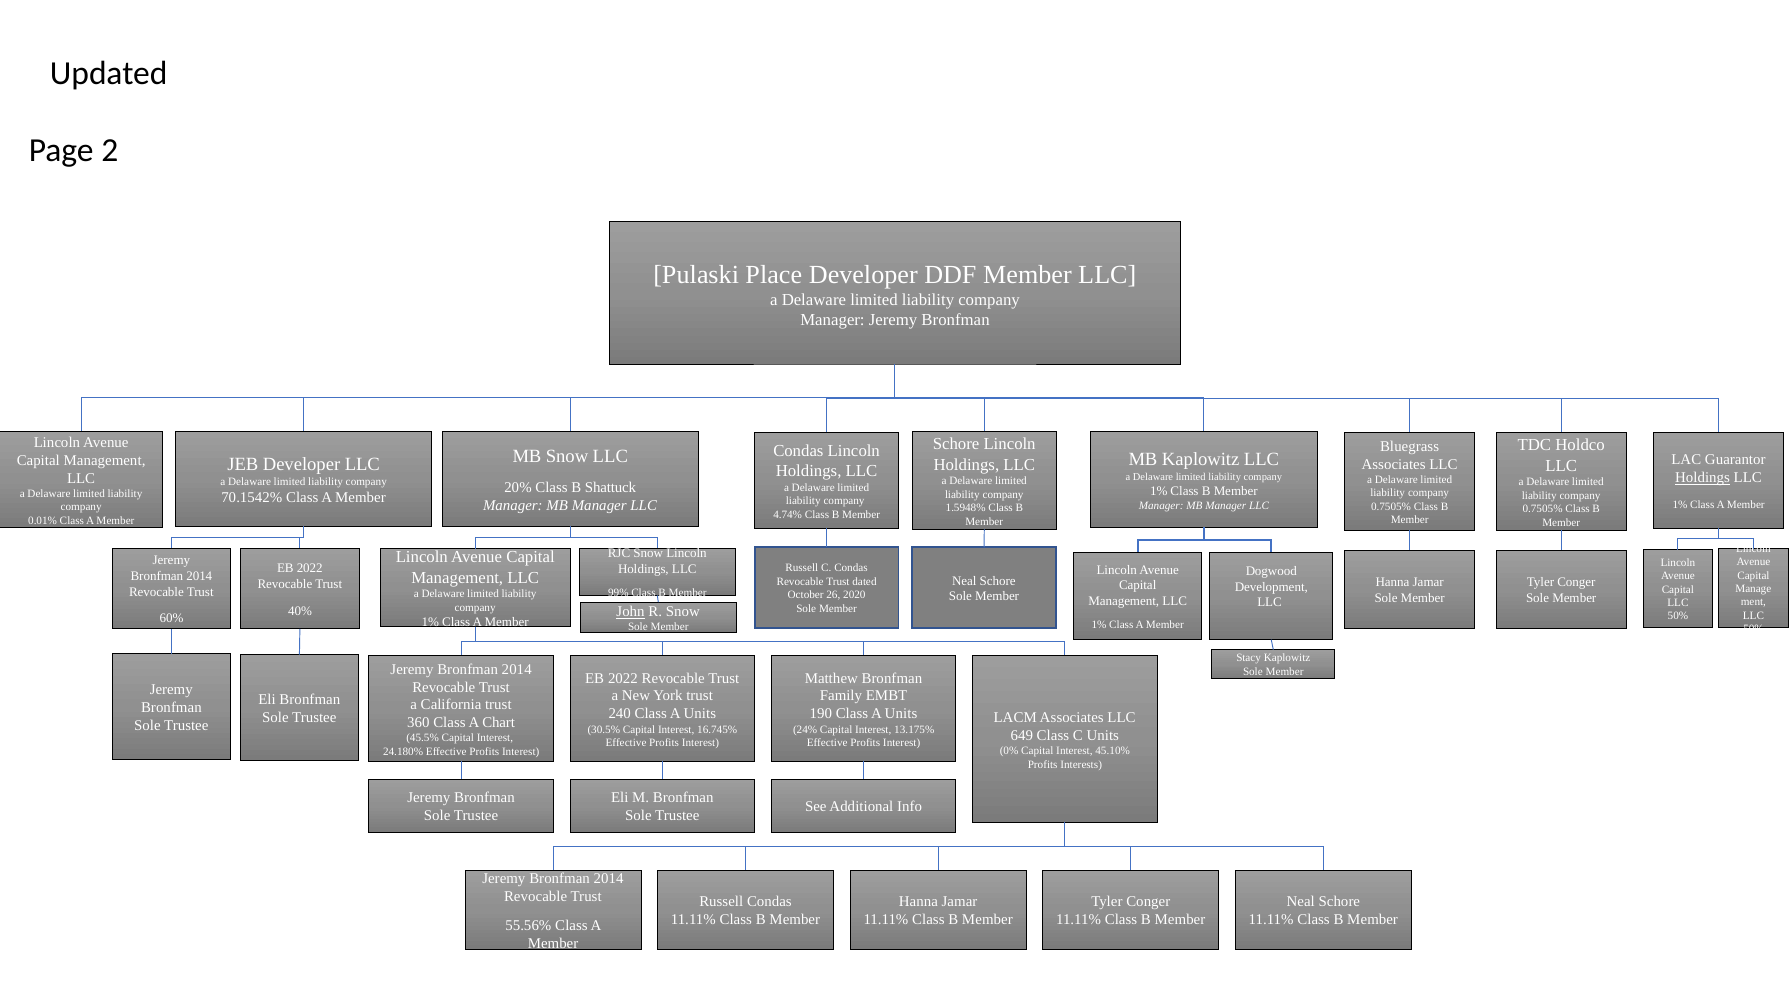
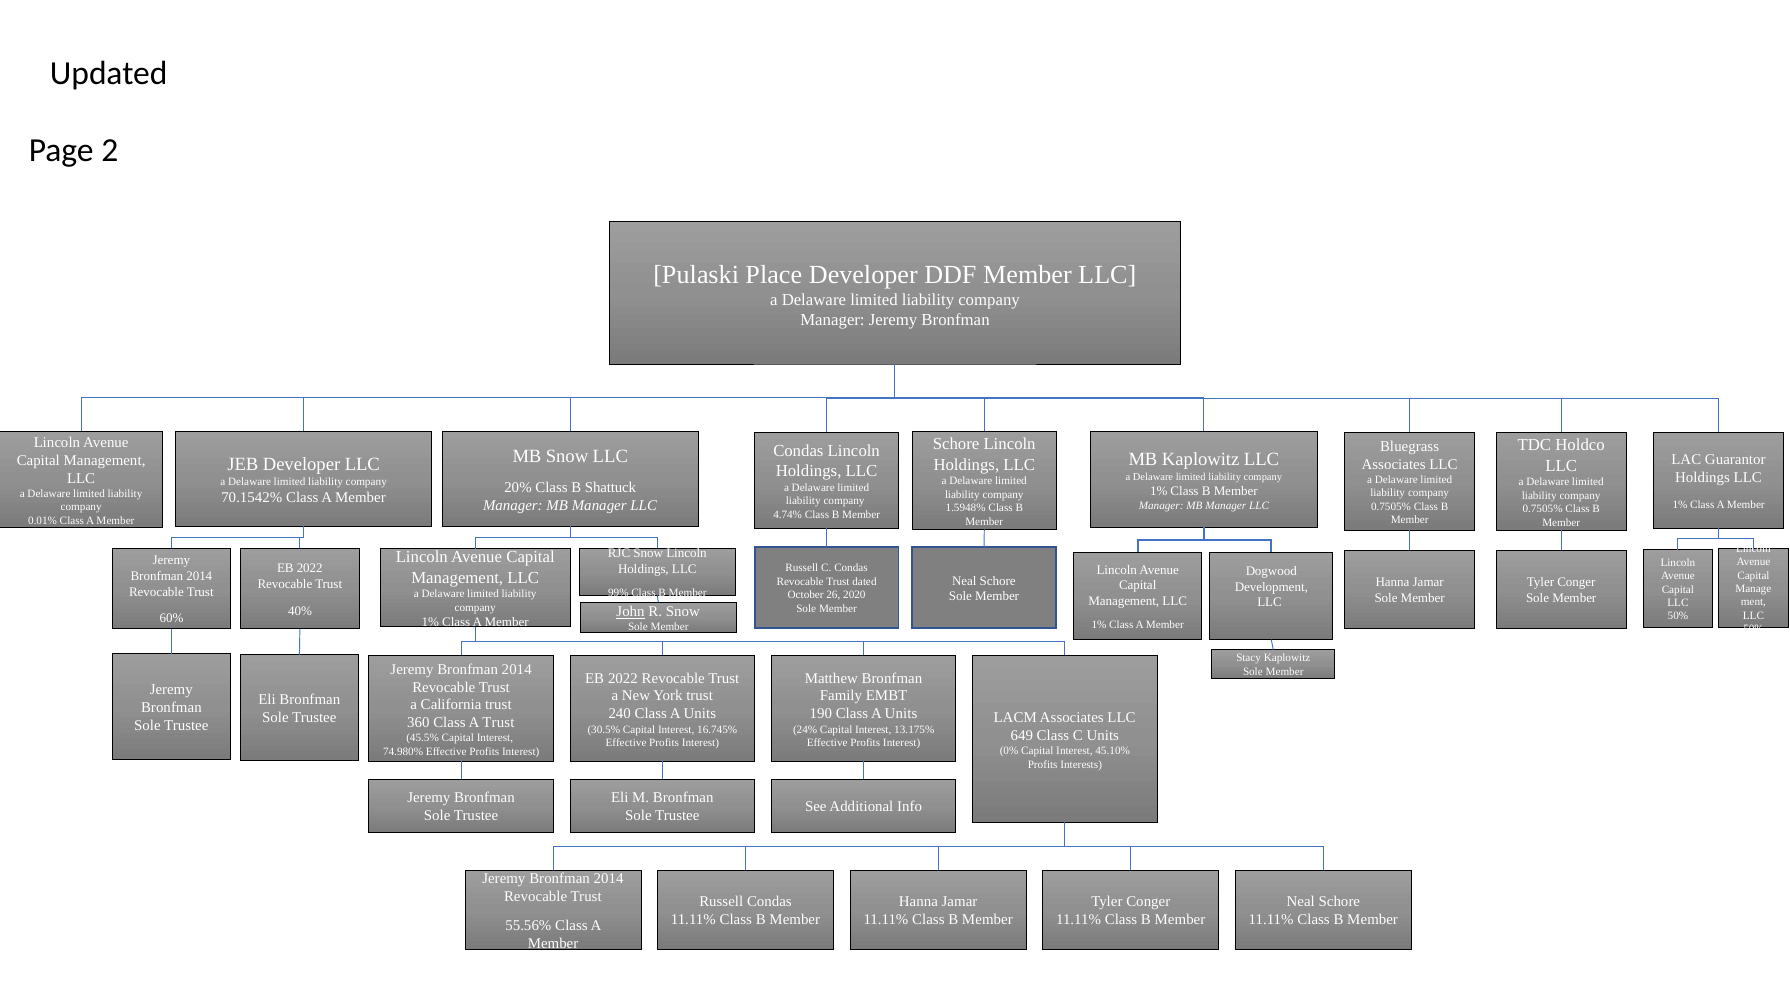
Holdings at (1703, 478) underline: present -> none
A Chart: Chart -> Trust
24.180%: 24.180% -> 74.980%
